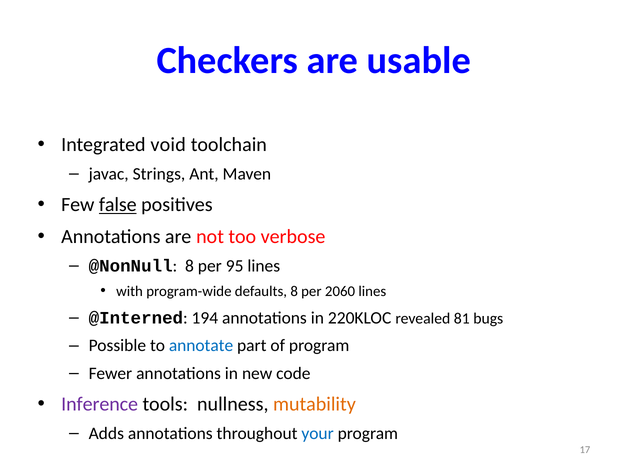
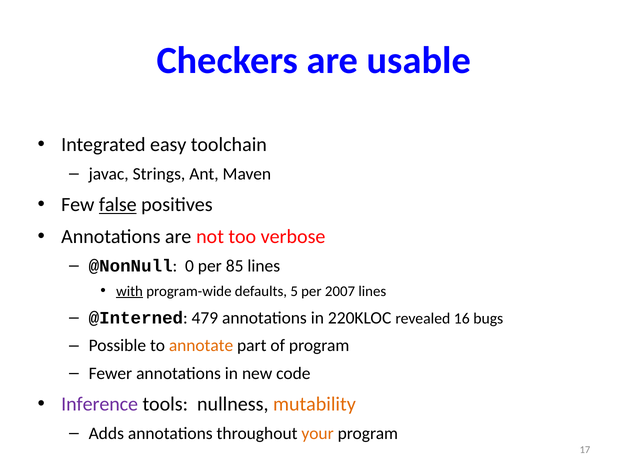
void: void -> easy
@NonNull 8: 8 -> 0
95: 95 -> 85
with underline: none -> present
defaults 8: 8 -> 5
2060: 2060 -> 2007
194: 194 -> 479
81: 81 -> 16
annotate colour: blue -> orange
your colour: blue -> orange
